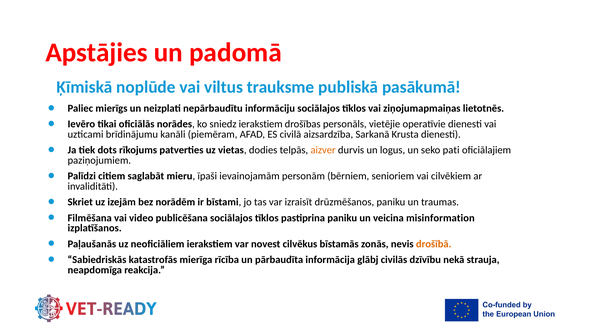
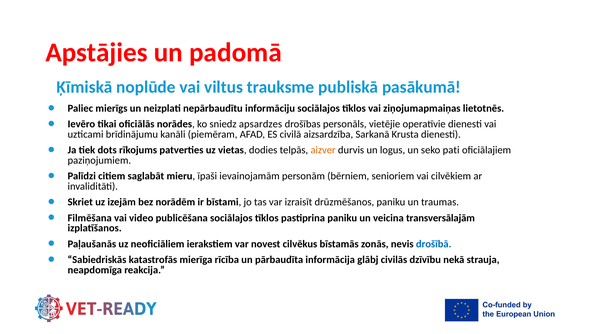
sniedz ierakstiem: ierakstiem -> apsardzes
misinformation: misinformation -> transversālajām
drošībā colour: orange -> blue
